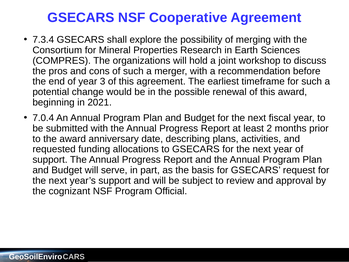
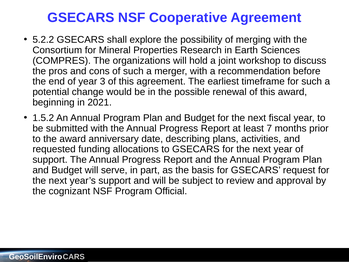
7.3.4: 7.3.4 -> 5.2.2
7.0.4: 7.0.4 -> 1.5.2
2: 2 -> 7
